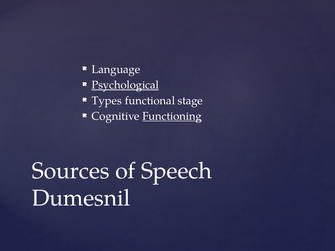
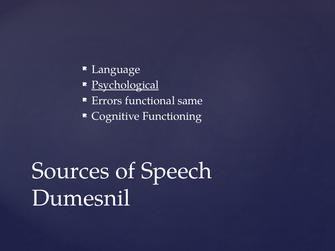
Types: Types -> Errors
stage: stage -> same
Functioning underline: present -> none
